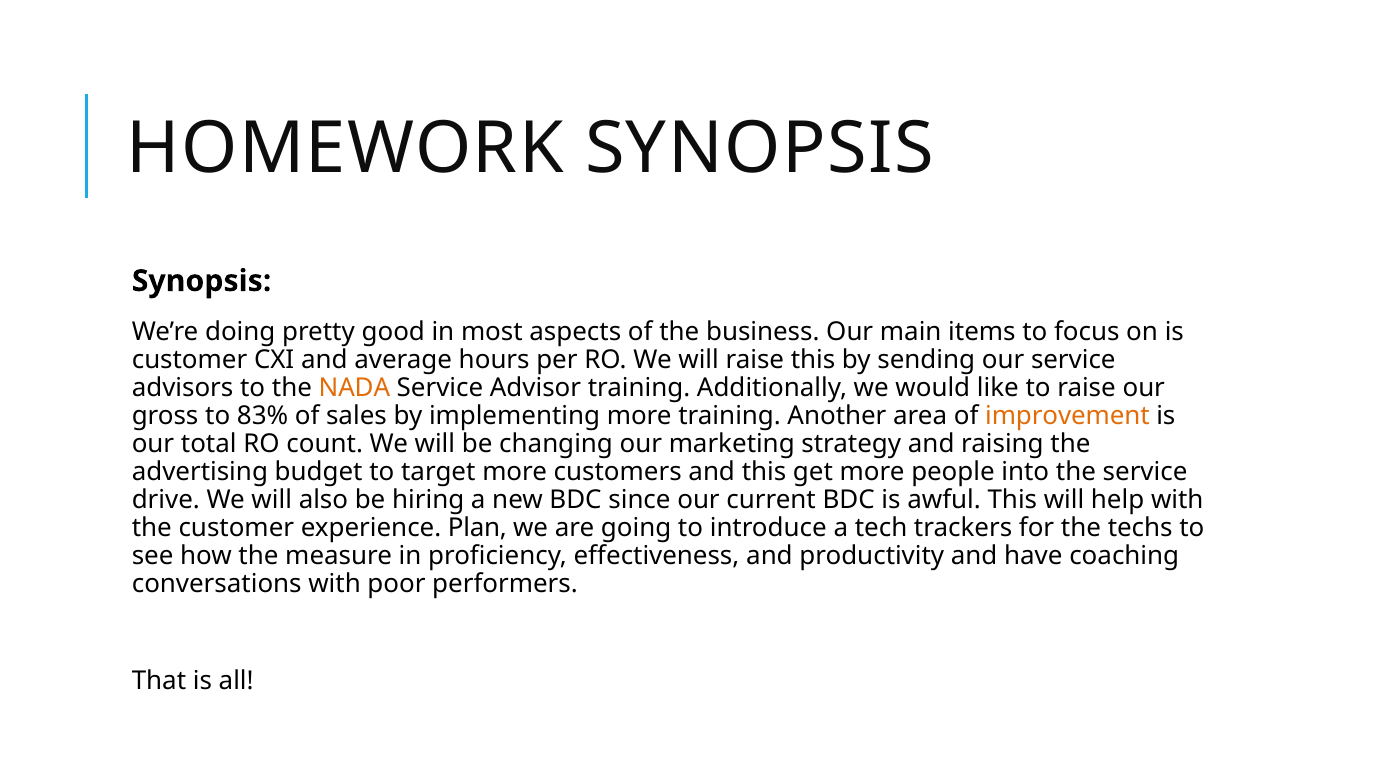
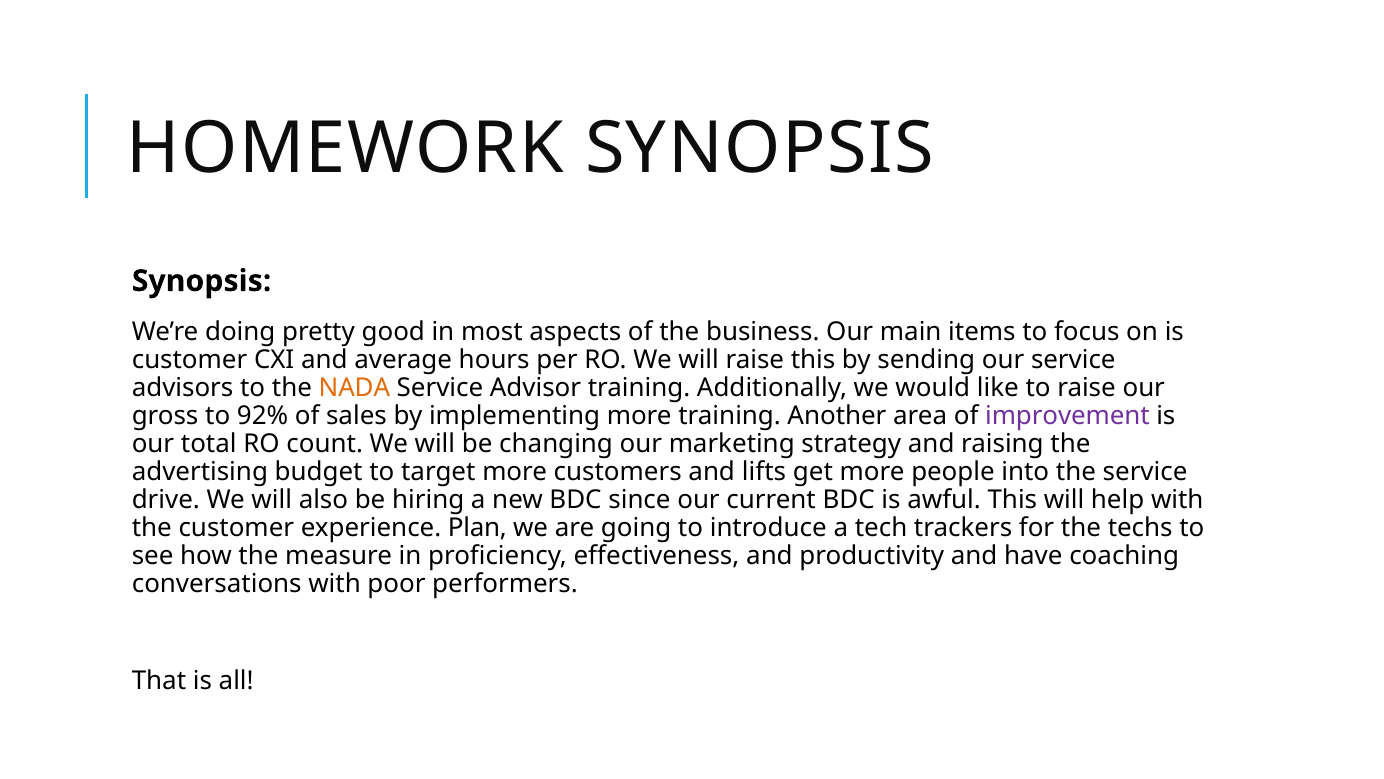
83%: 83% -> 92%
improvement colour: orange -> purple
and this: this -> lifts
